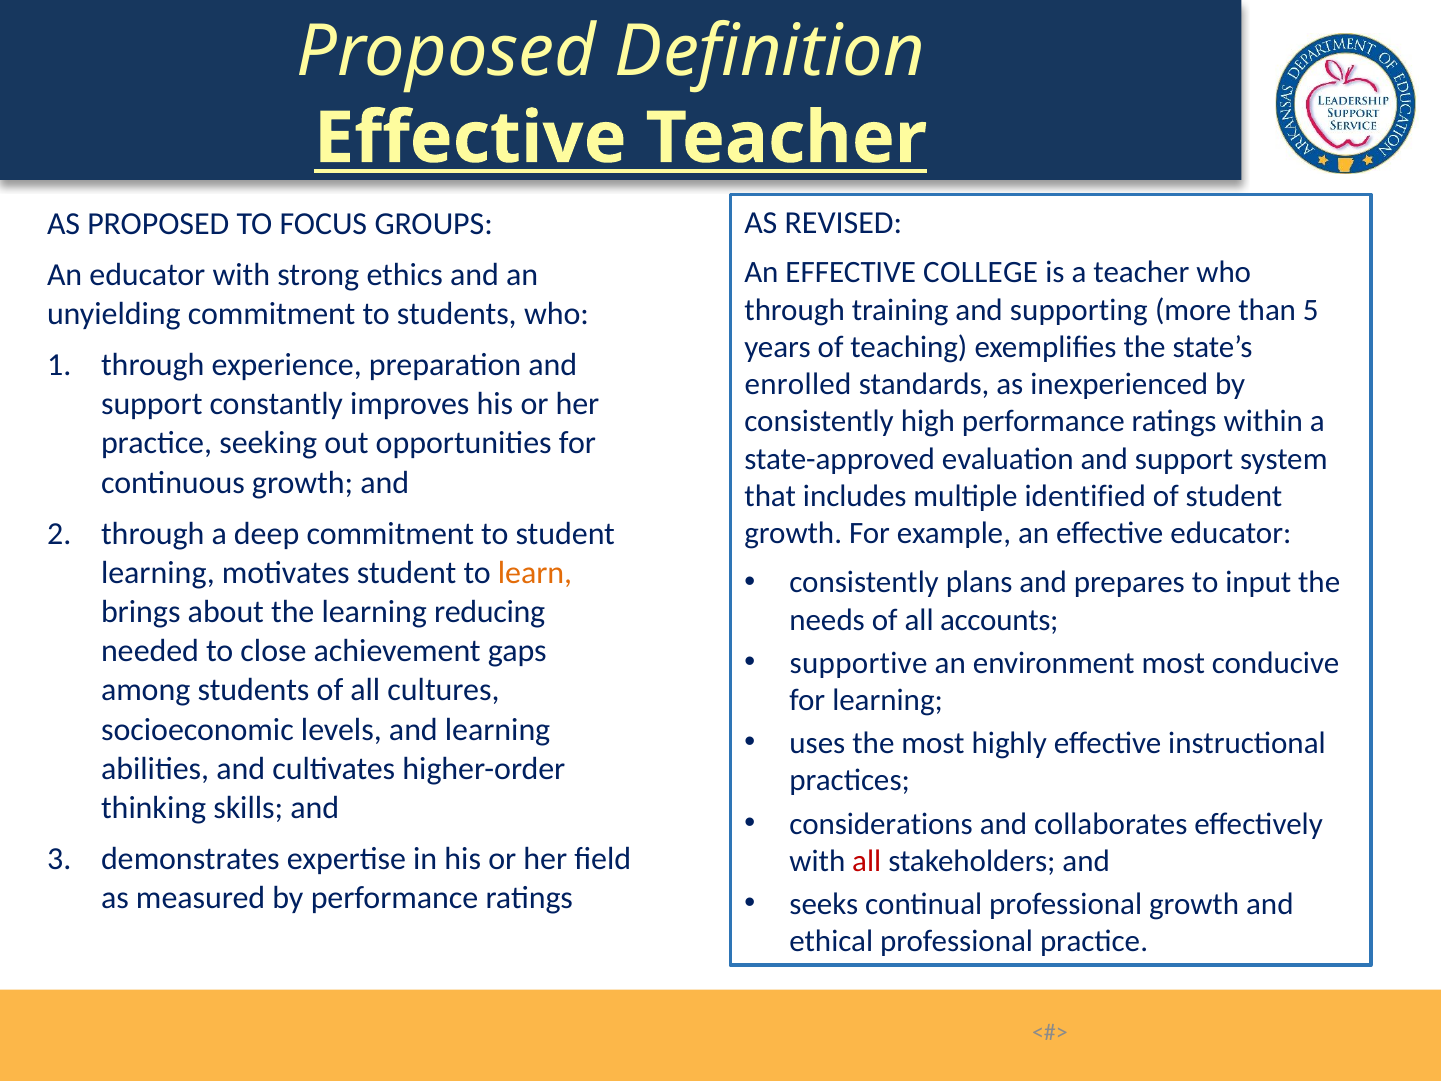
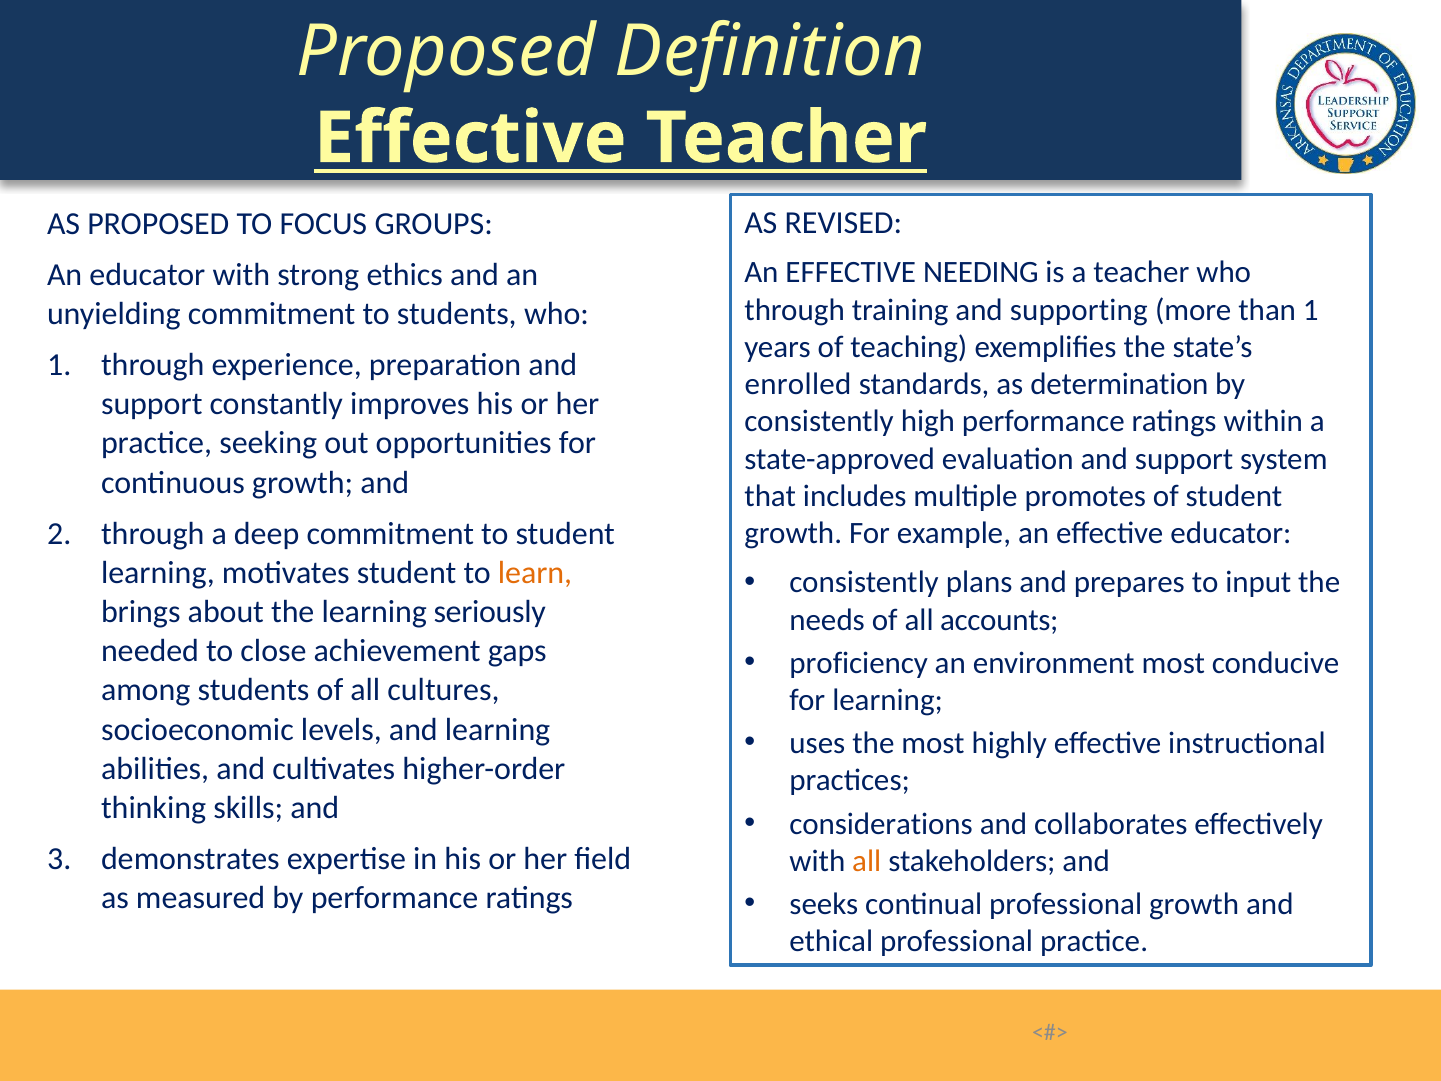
COLLEGE: COLLEGE -> NEEDING
than 5: 5 -> 1
inexperienced: inexperienced -> determination
identified: identified -> promotes
reducing: reducing -> seriously
supportive: supportive -> proficiency
all at (867, 861) colour: red -> orange
